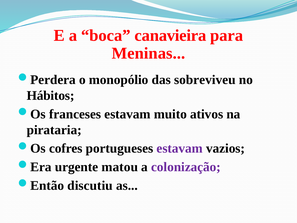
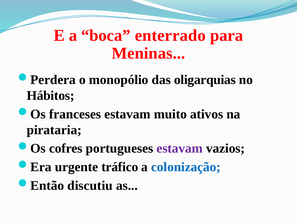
canavieira: canavieira -> enterrado
sobreviveu: sobreviveu -> oligarquias
matou: matou -> tráfico
colonização colour: purple -> blue
